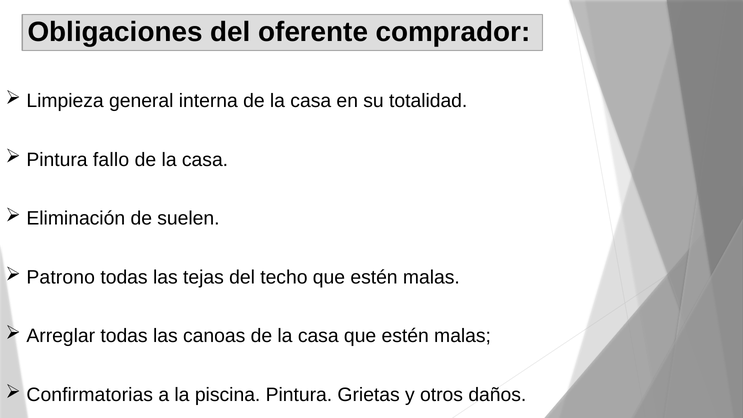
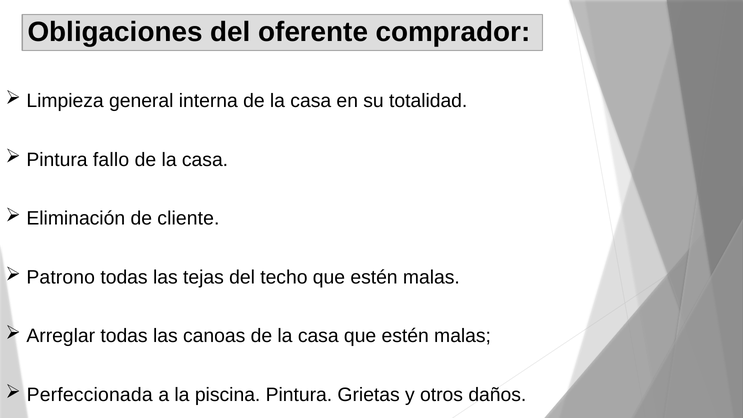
suelen: suelen -> cliente
Confirmatorias: Confirmatorias -> Perfeccionada
